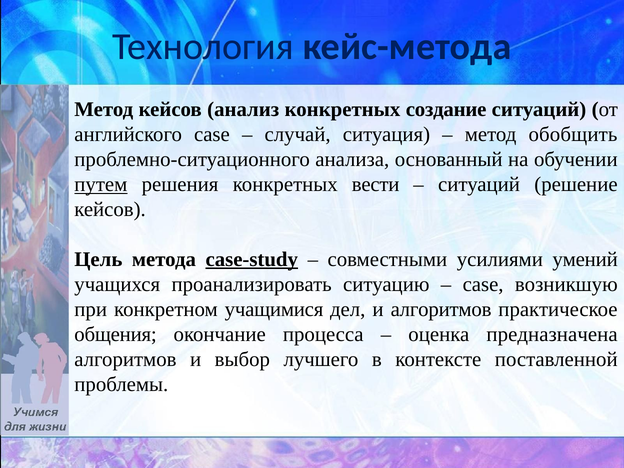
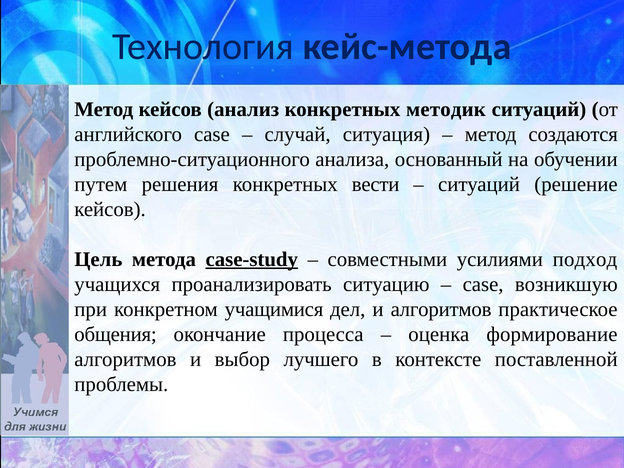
создание: создание -> методик
обобщить: обобщить -> создаются
путем underline: present -> none
умений: умений -> подход
предназначена: предназначена -> формирование
